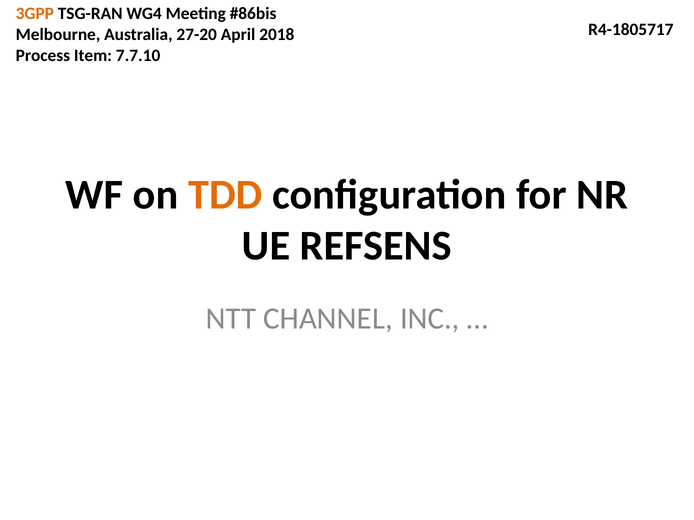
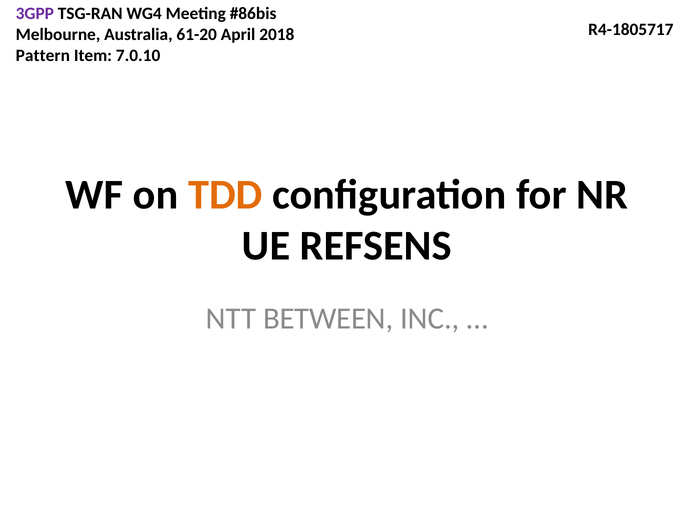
3GPP colour: orange -> purple
27-20: 27-20 -> 61-20
Process: Process -> Pattern
7.7.10: 7.7.10 -> 7.0.10
CHANNEL: CHANNEL -> BETWEEN
